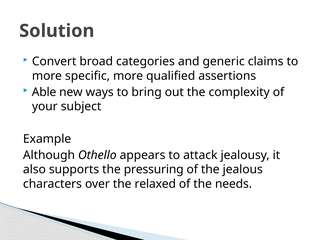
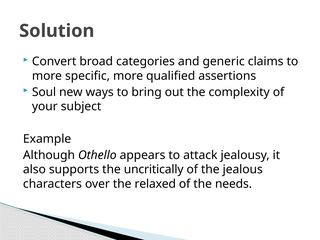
Able: Able -> Soul
pressuring: pressuring -> uncritically
